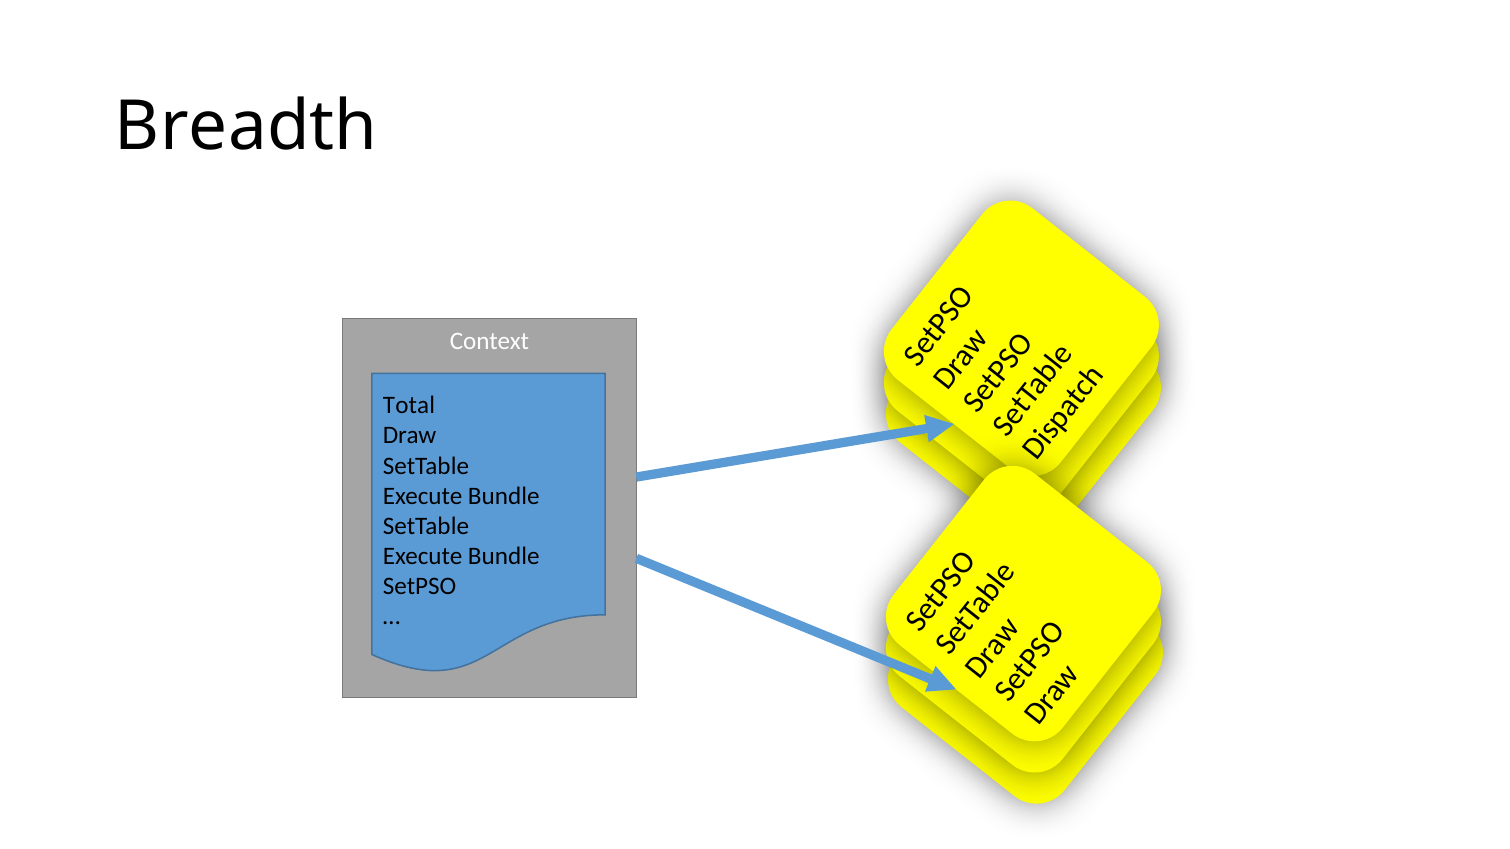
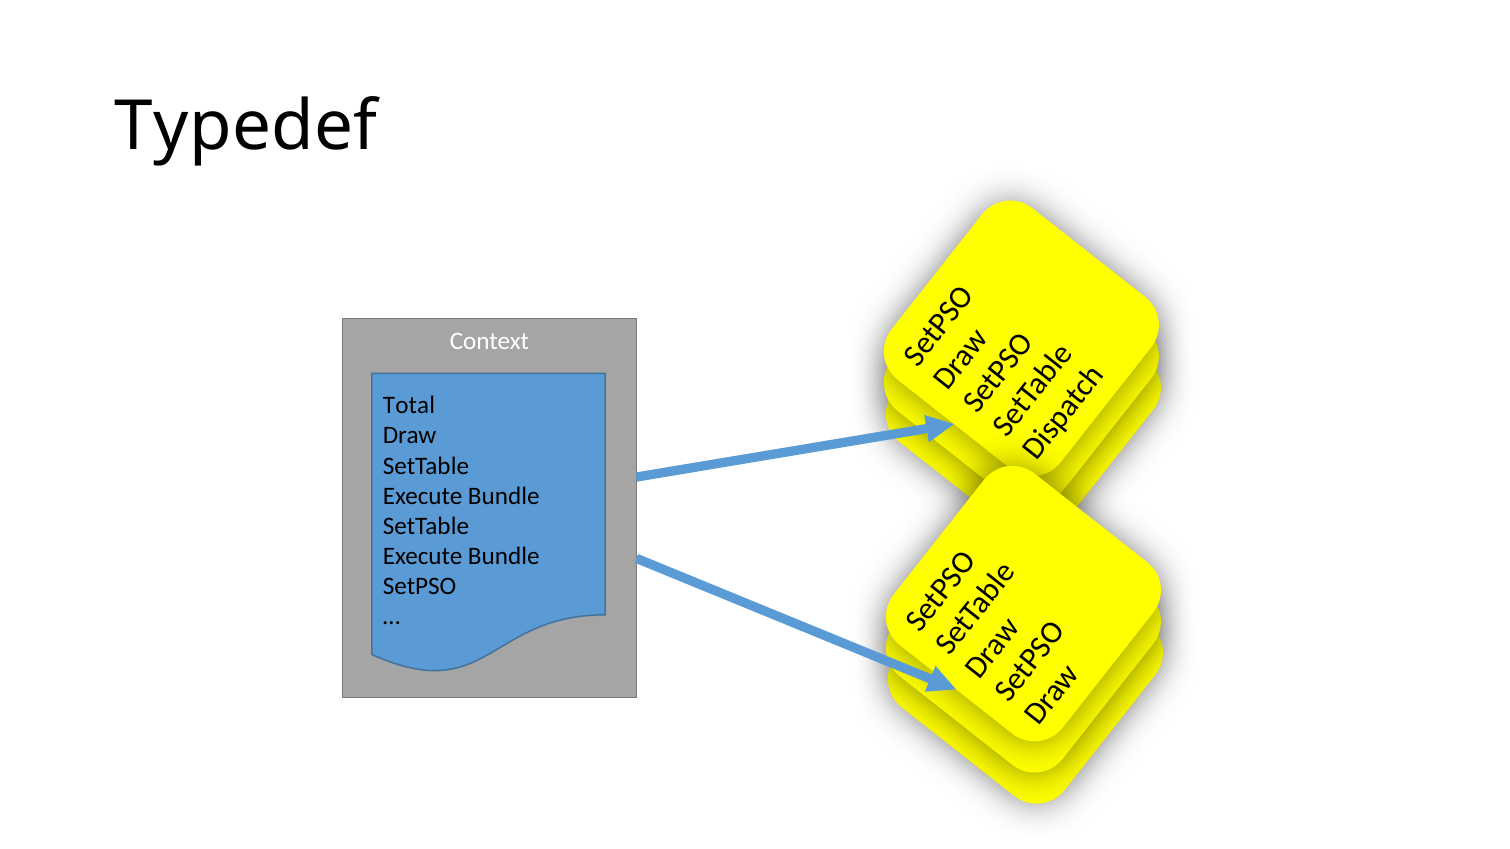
Breadth: Breadth -> Typedef
